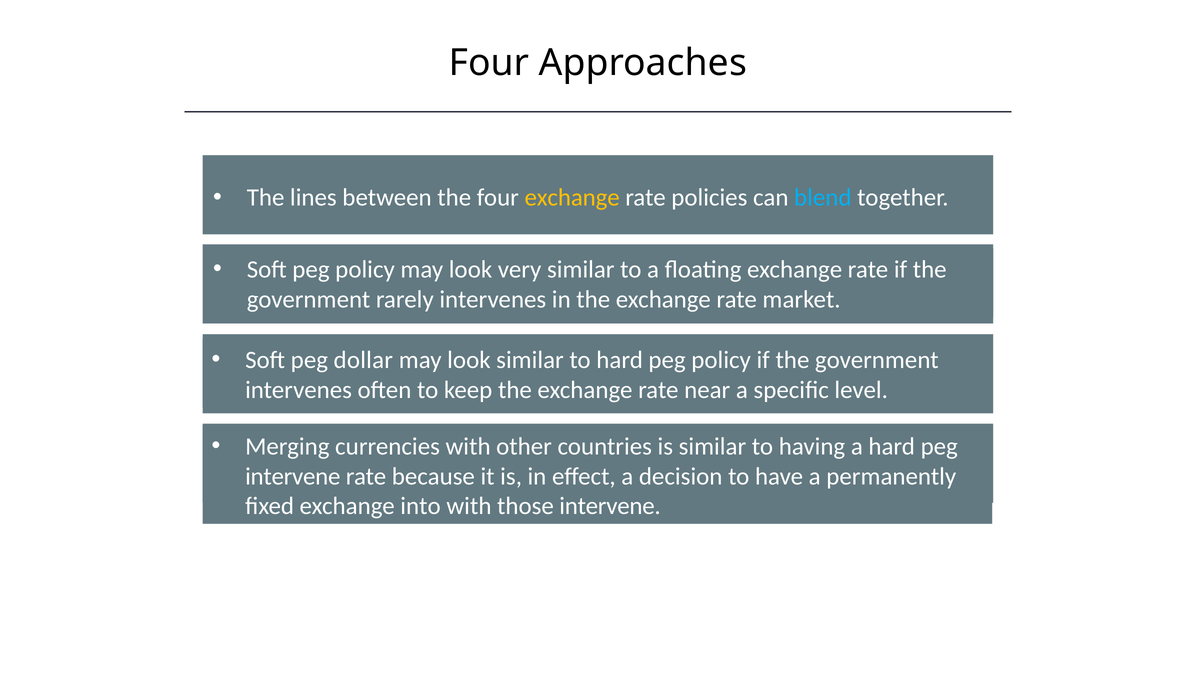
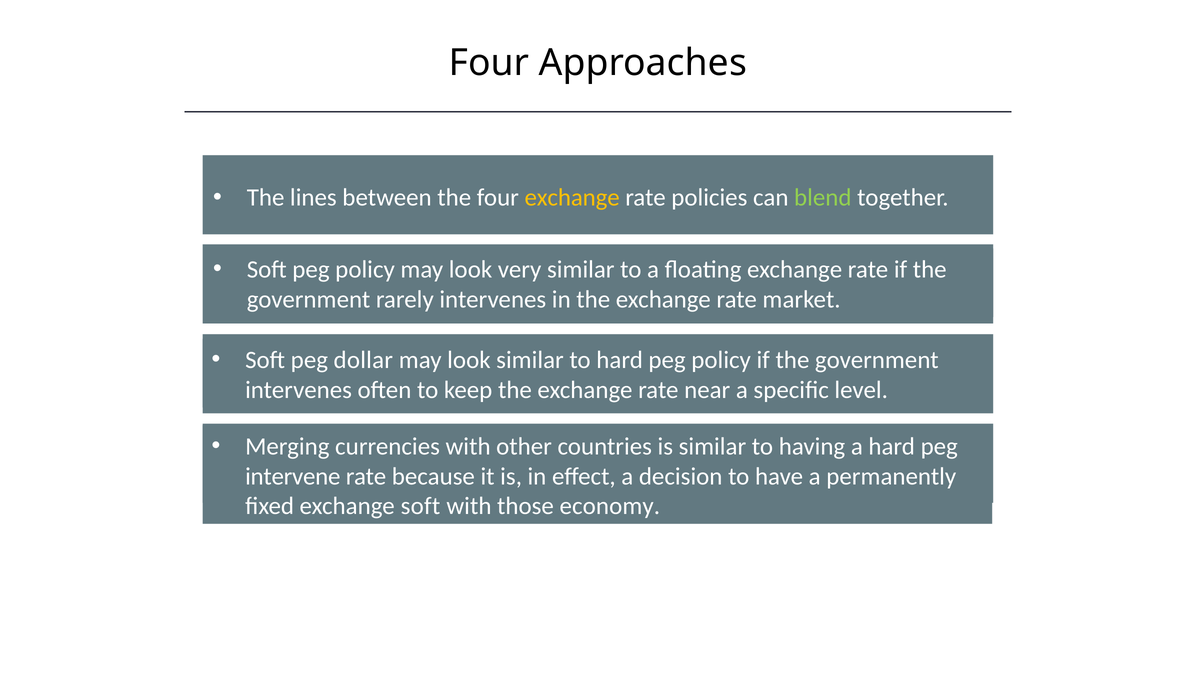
blend colour: light blue -> light green
exchange into: into -> soft
those intervene: intervene -> economy
